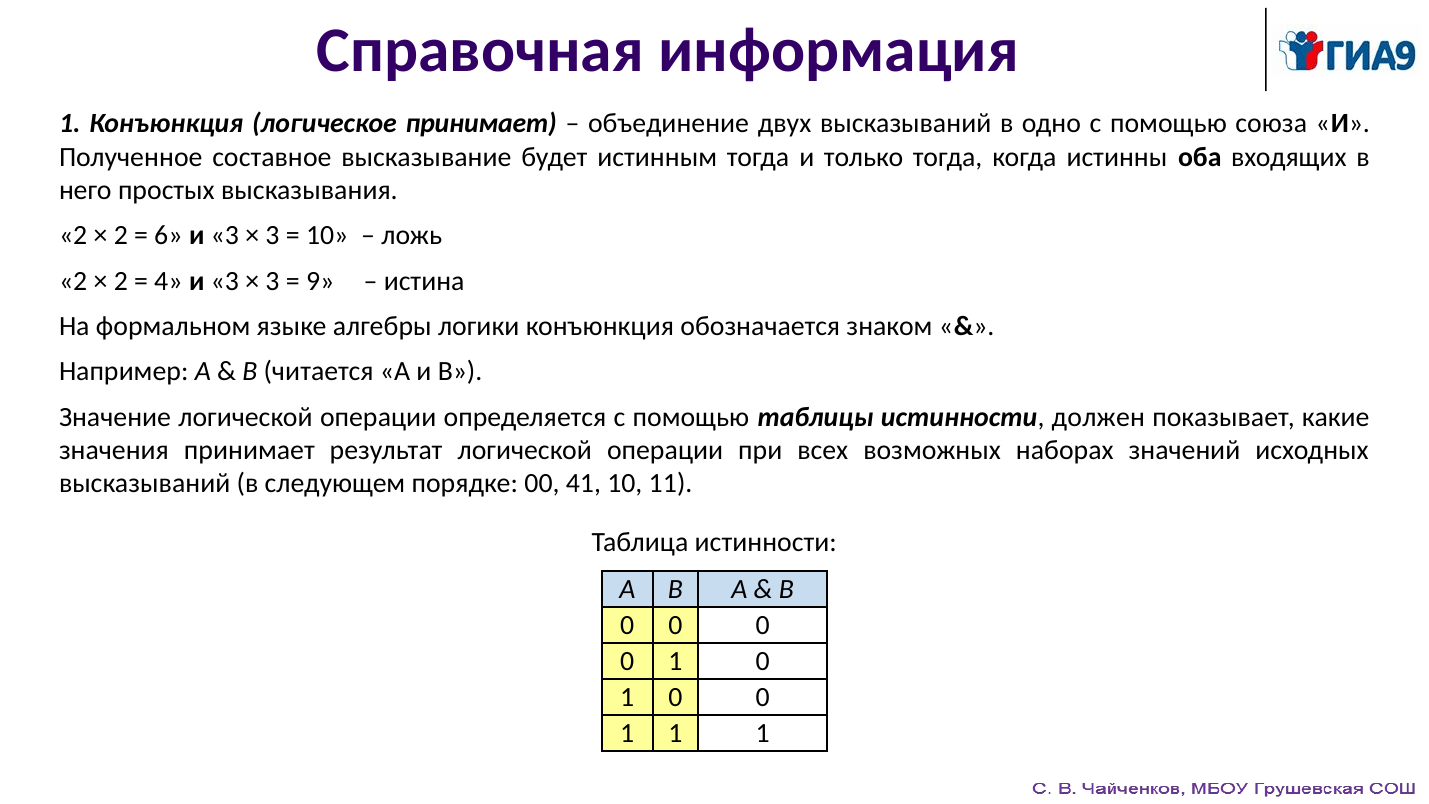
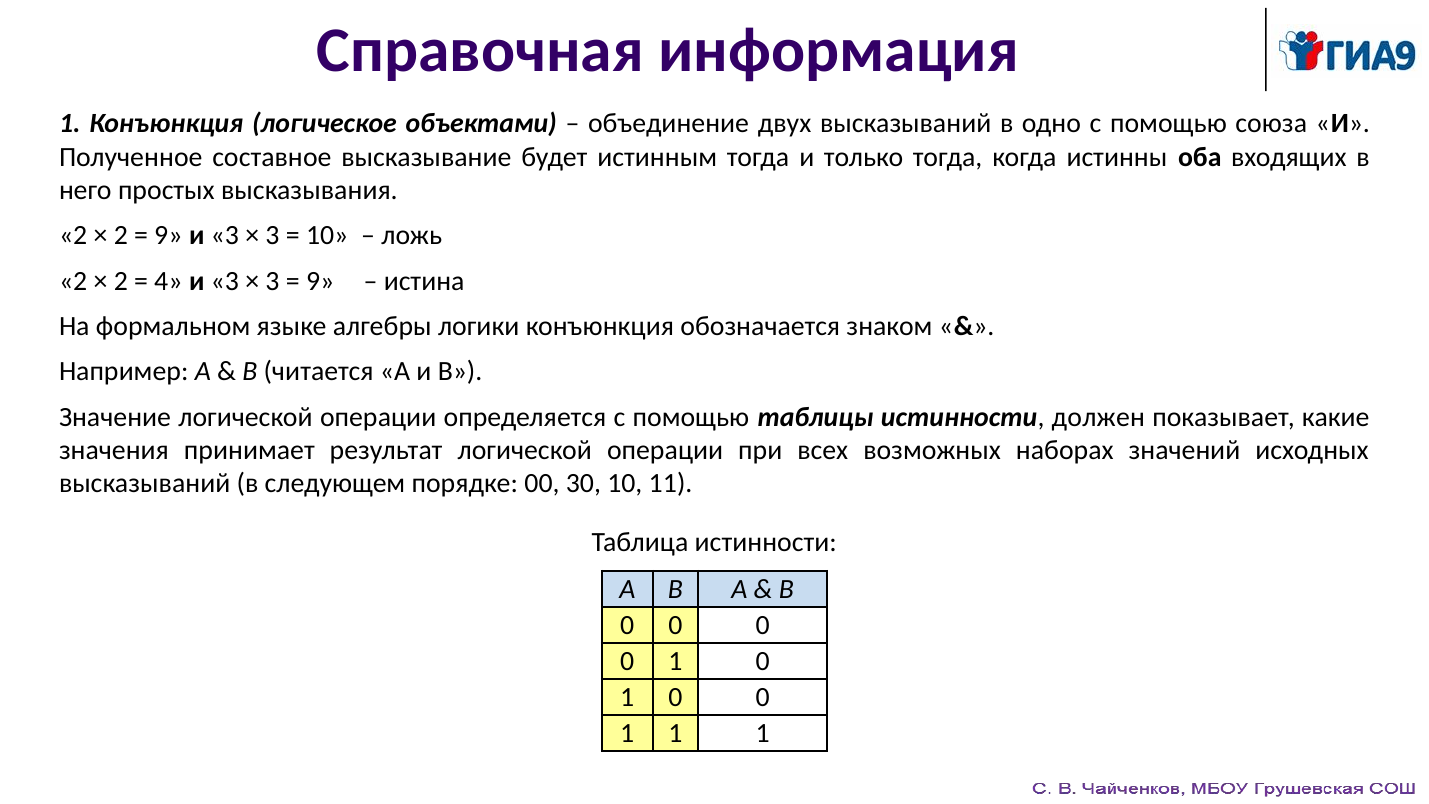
логическое принимает: принимает -> объектами
6 at (168, 236): 6 -> 9
41: 41 -> 30
